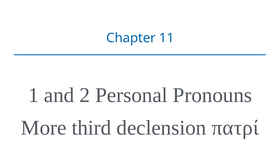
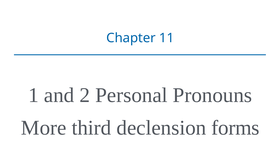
πατρί: πατρί -> forms
